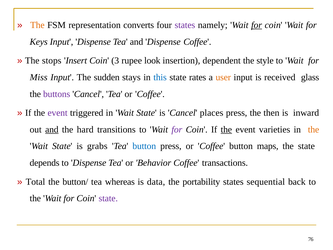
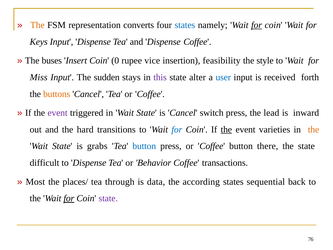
states at (185, 25) colour: purple -> blue
stops: stops -> buses
3: 3 -> 0
look: look -> vice
dependent: dependent -> feasibility
this colour: blue -> purple
rates: rates -> alter
user colour: orange -> blue
glass: glass -> forth
buttons colour: purple -> orange
places: places -> switch
then: then -> lead
and at (52, 129) underline: present -> none
for at (177, 129) colour: purple -> blue
maps: maps -> there
depends: depends -> difficult
Total: Total -> Most
button/: button/ -> places/
whereas: whereas -> through
portability: portability -> according
for at (69, 198) underline: none -> present
